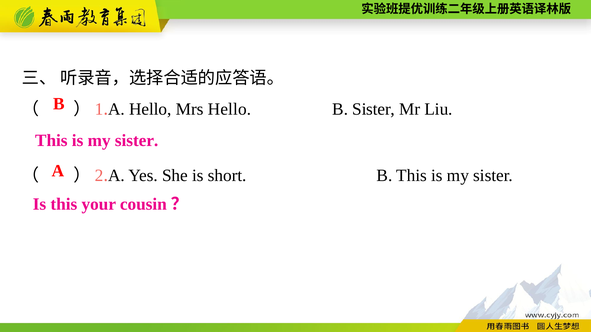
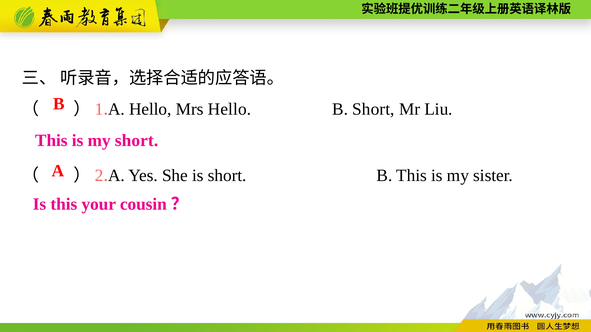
B Sister: Sister -> Short
sister at (137, 141): sister -> short
